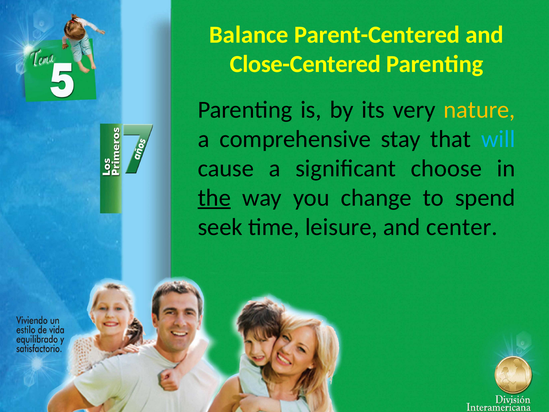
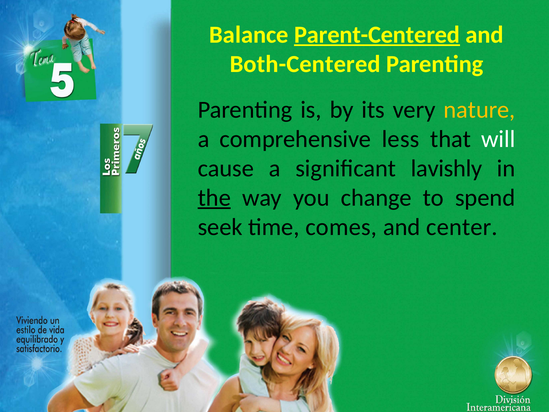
Parent-Centered underline: none -> present
Close-Centered: Close-Centered -> Both-Centered
stay: stay -> less
will colour: light blue -> white
choose: choose -> lavishly
leisure: leisure -> comes
